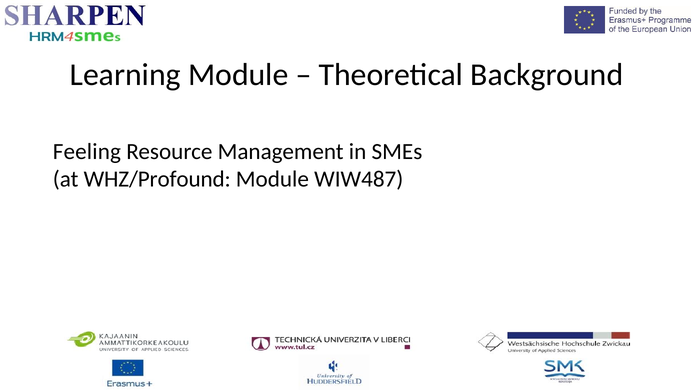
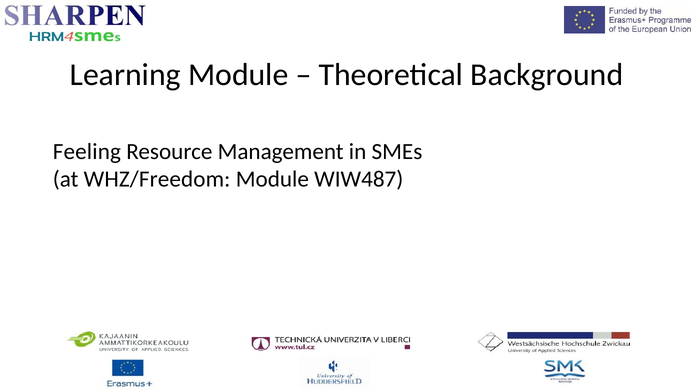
WHZ/Profound: WHZ/Profound -> WHZ/Freedom
